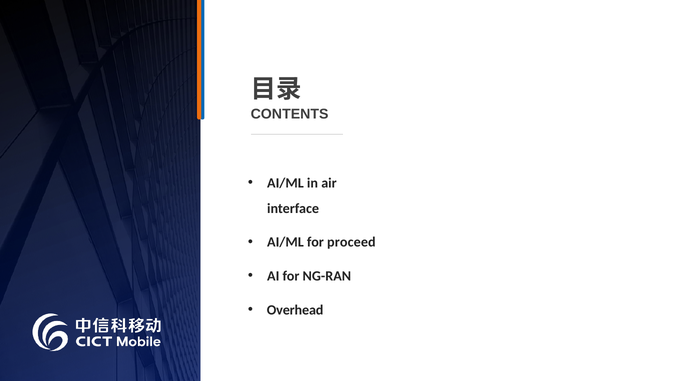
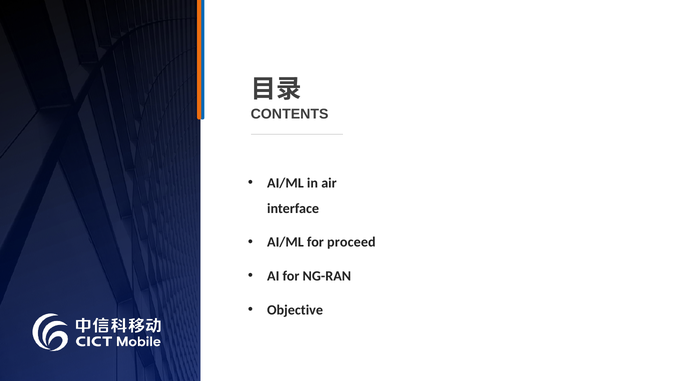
Overhead: Overhead -> Objective
